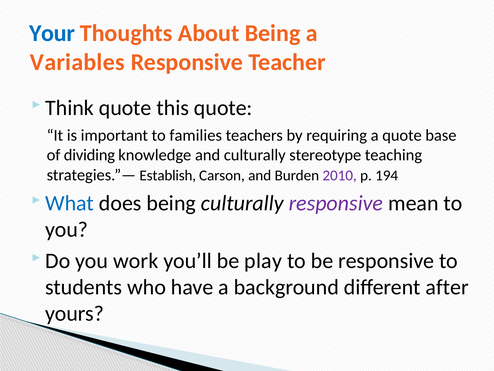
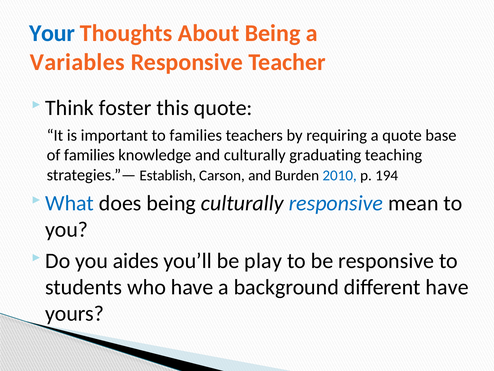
Think quote: quote -> foster
of dividing: dividing -> families
stereotype: stereotype -> graduating
2010 colour: purple -> blue
responsive at (336, 203) colour: purple -> blue
work: work -> aides
different after: after -> have
